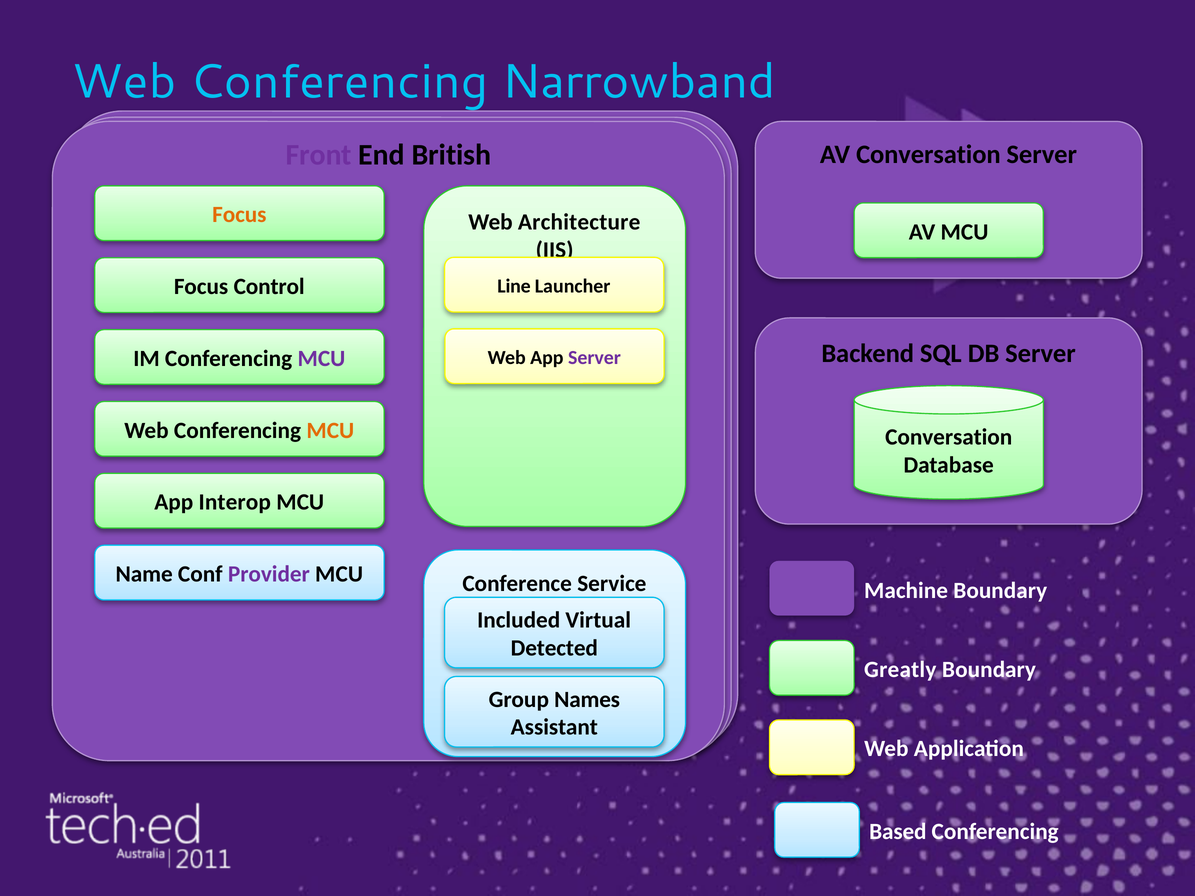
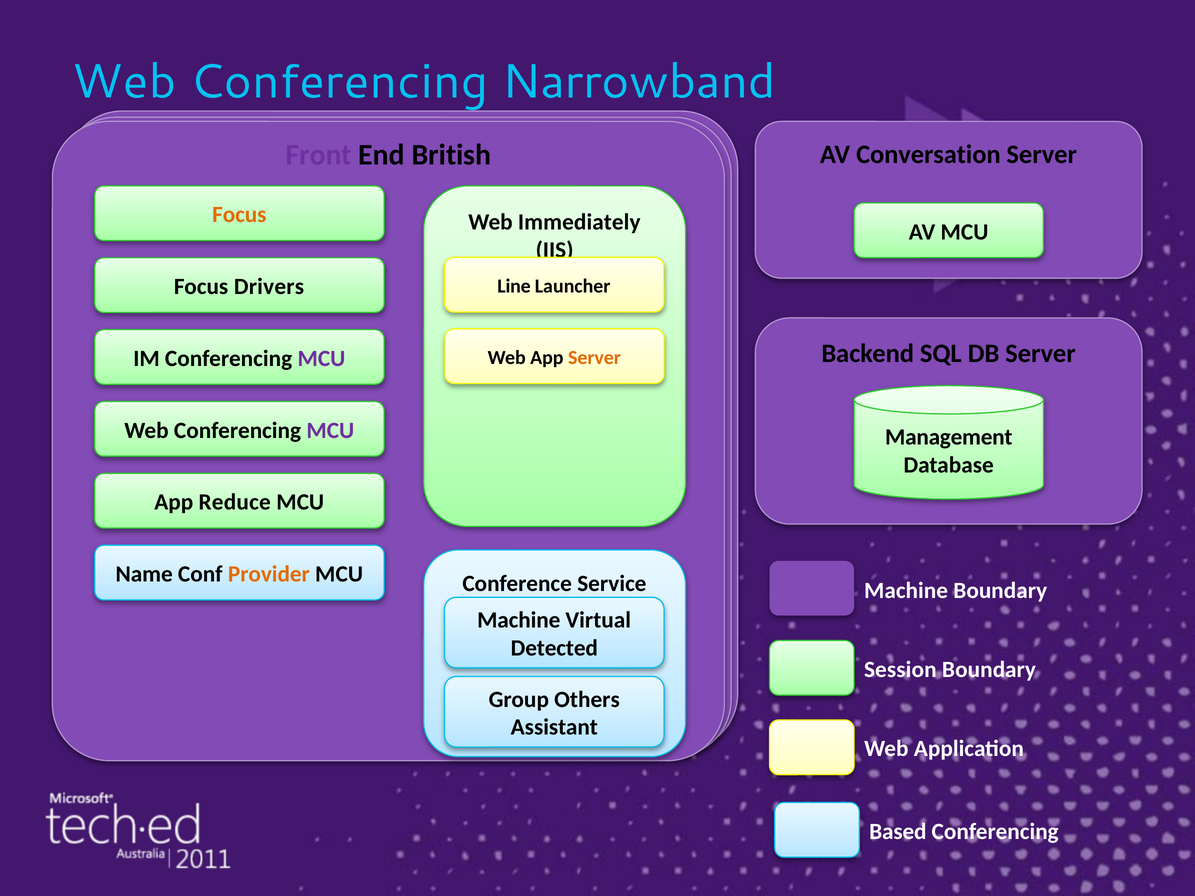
Architecture: Architecture -> Immediately
Control: Control -> Drivers
Server at (594, 358) colour: purple -> orange
MCU at (330, 431) colour: orange -> purple
Conversation at (949, 437): Conversation -> Management
Interop: Interop -> Reduce
Provider colour: purple -> orange
Included at (519, 620): Included -> Machine
Greatly: Greatly -> Session
Names: Names -> Others
